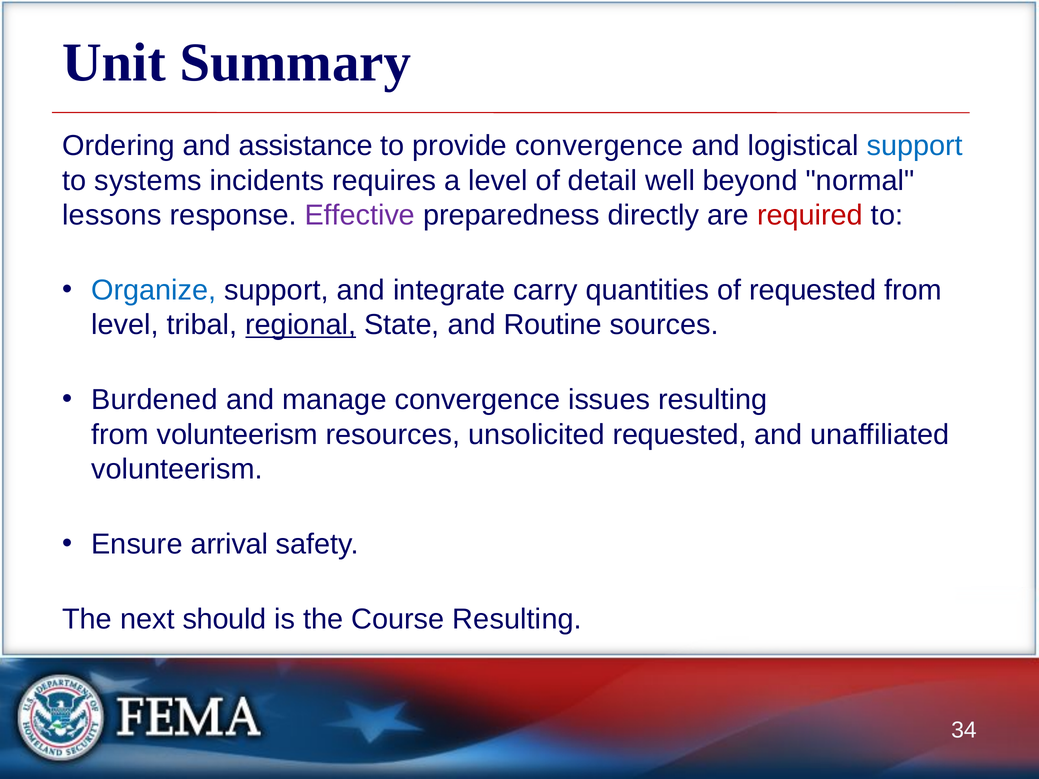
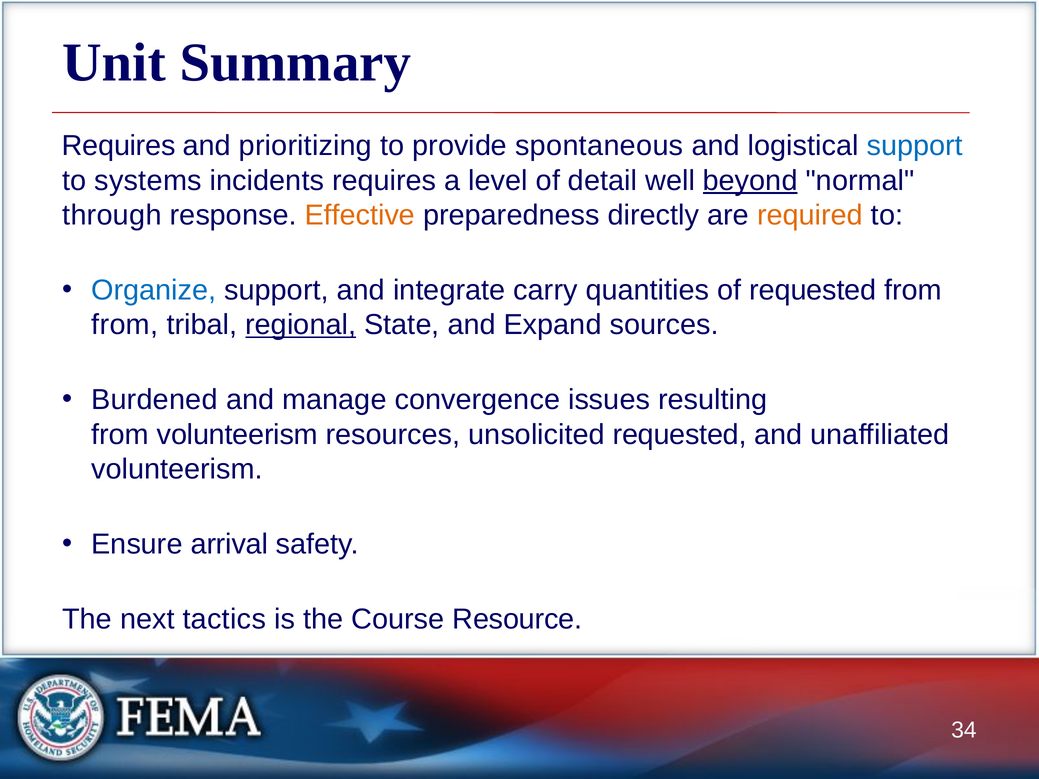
Ordering at (119, 146): Ordering -> Requires
assistance: assistance -> prioritizing
provide convergence: convergence -> spontaneous
beyond underline: none -> present
lessons: lessons -> through
Effective colour: purple -> orange
required colour: red -> orange
level at (125, 325): level -> from
Routine: Routine -> Expand
should: should -> tactics
Course Resulting: Resulting -> Resource
